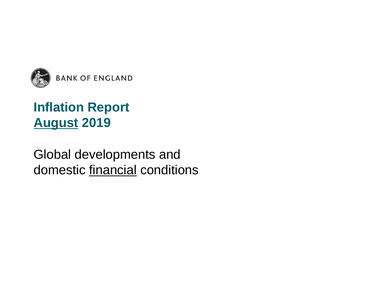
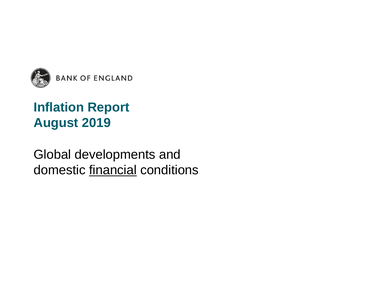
August underline: present -> none
